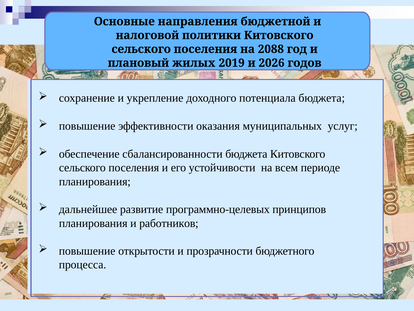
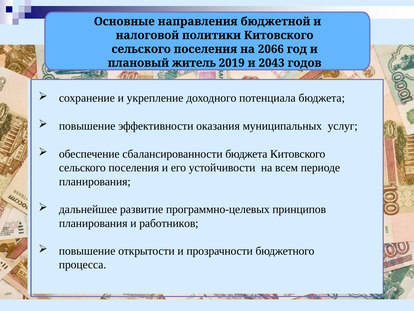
2088: 2088 -> 2066
жилых: жилых -> житель
2026: 2026 -> 2043
